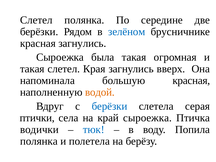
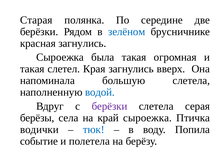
Слетел at (36, 20): Слетел -> Старая
большую красная: красная -> слетела
водой colour: orange -> blue
берёзки at (109, 106) colour: blue -> purple
птички: птички -> берёзы
полянка at (39, 141): полянка -> событие
